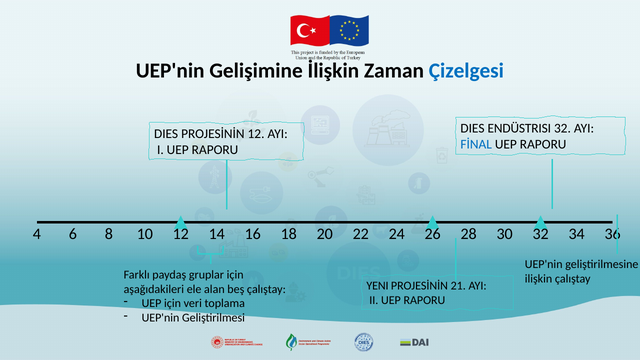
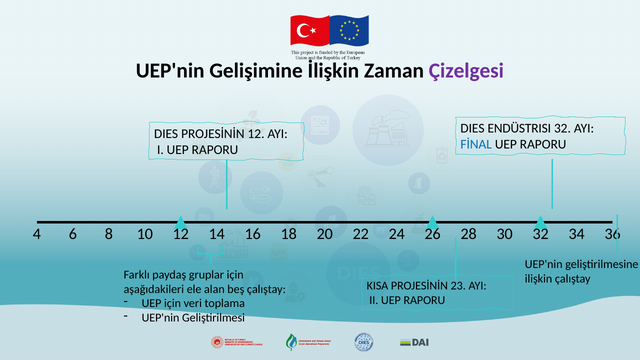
Çizelgesi colour: blue -> purple
YENI: YENI -> KISA
21: 21 -> 23
